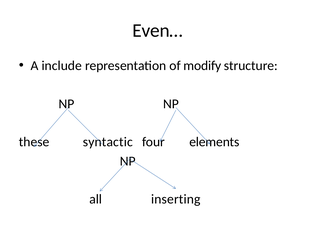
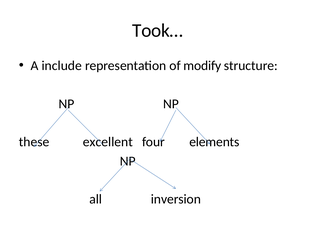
Even…: Even… -> Took…
syntactic: syntactic -> excellent
inserting: inserting -> inversion
